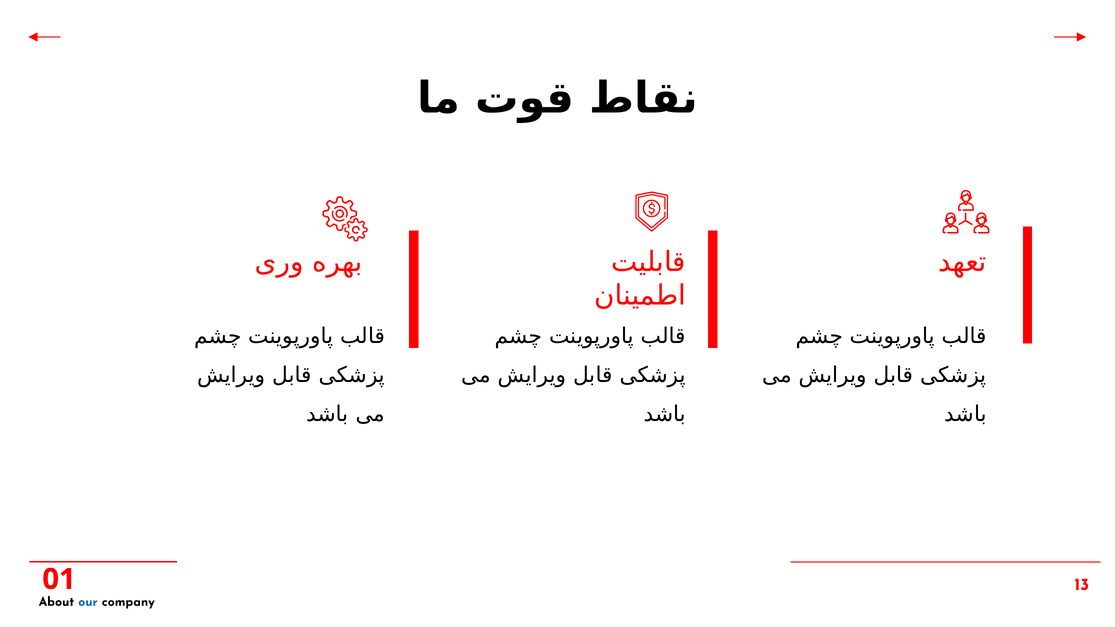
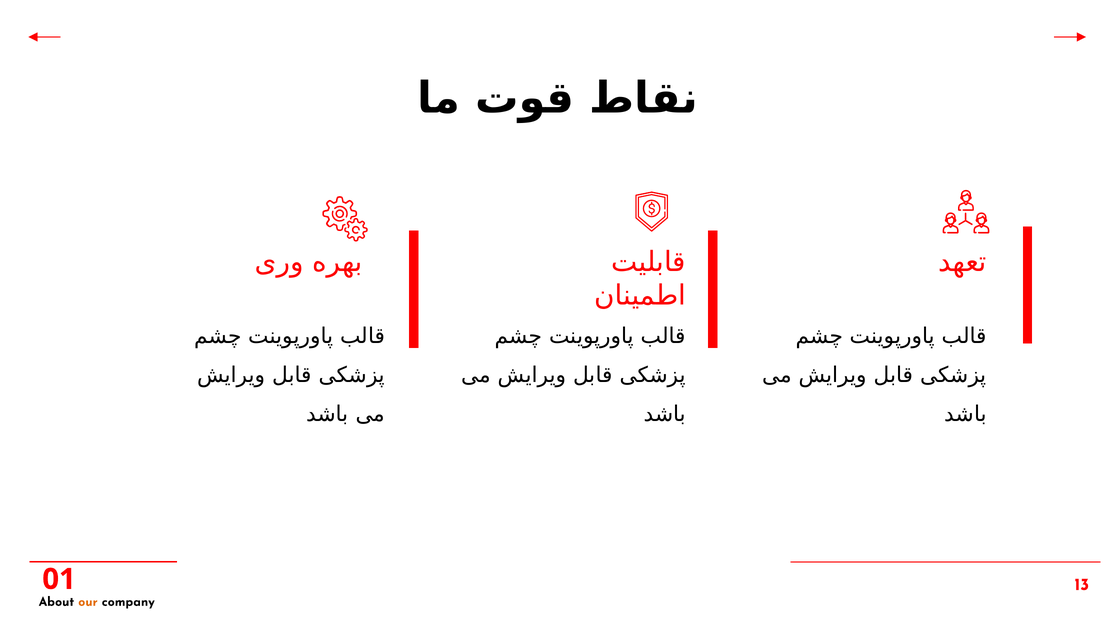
our colour: blue -> orange
